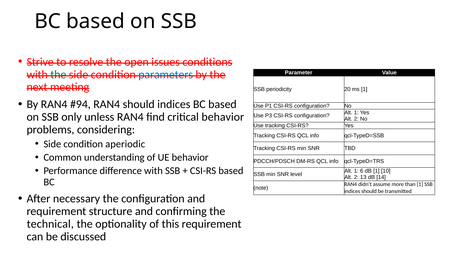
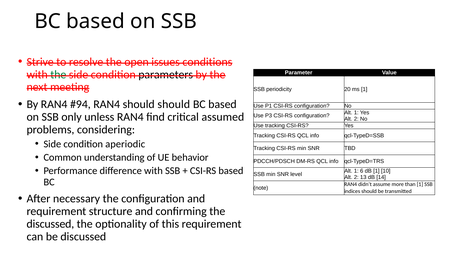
parameters colour: blue -> black
should indices: indices -> should
critical behavior: behavior -> assumed
technical at (50, 224): technical -> discussed
